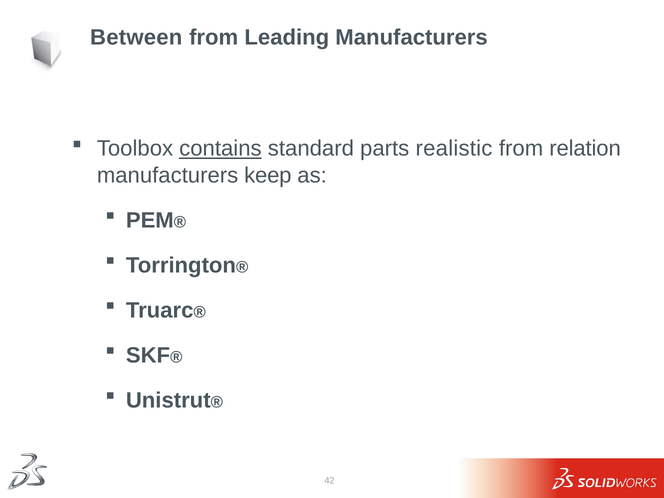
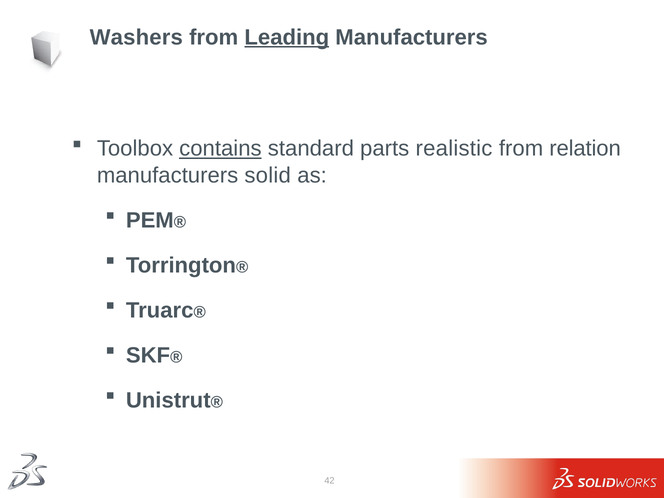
Between: Between -> Washers
Leading underline: none -> present
keep: keep -> solid
